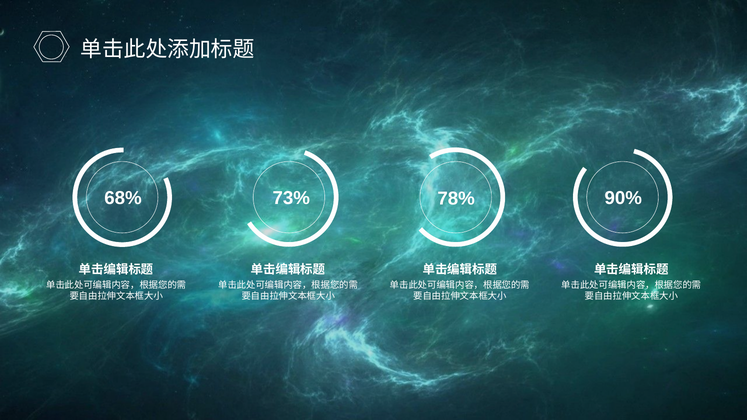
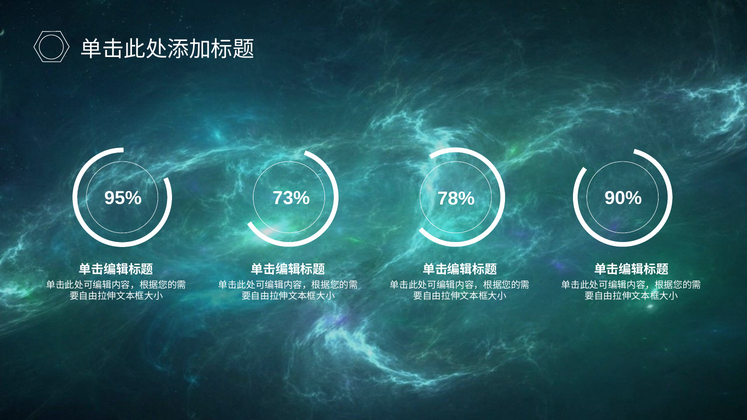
68%: 68% -> 95%
